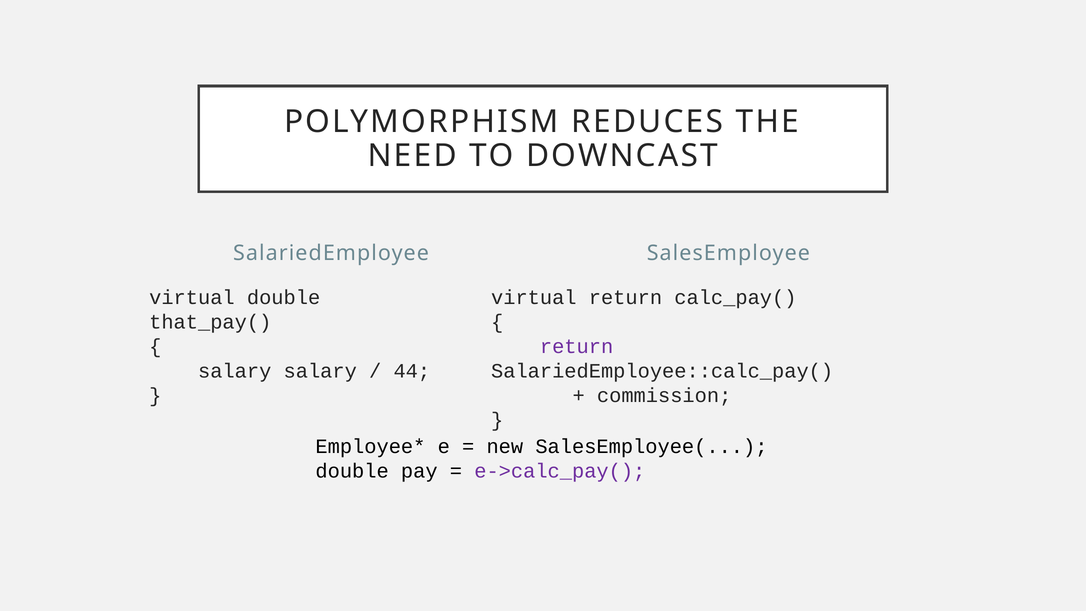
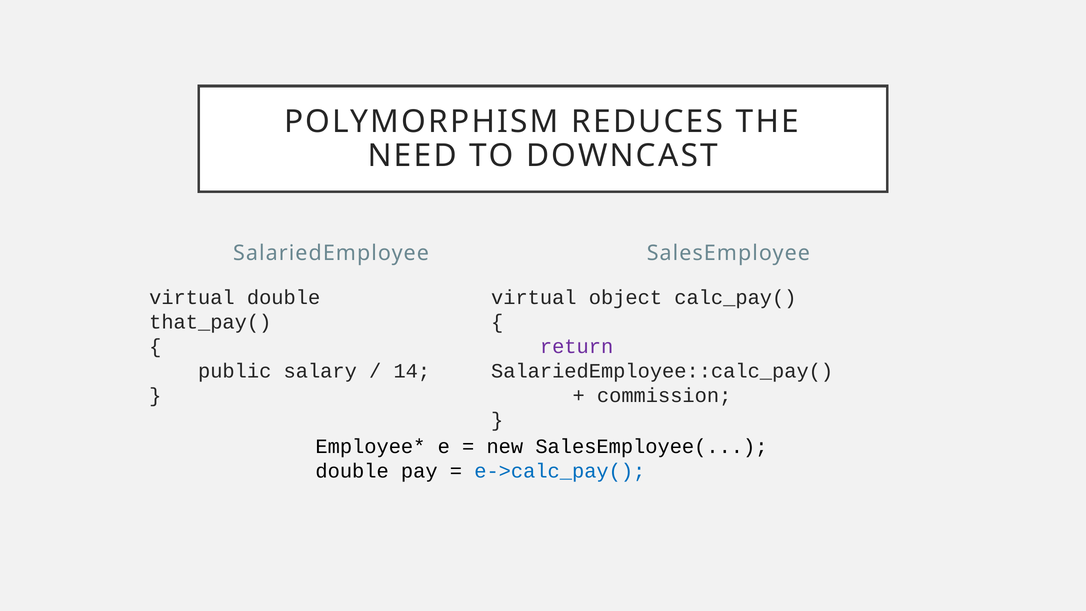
virtual return: return -> object
salary at (235, 371): salary -> public
44: 44 -> 14
e->calc_pay( colour: purple -> blue
